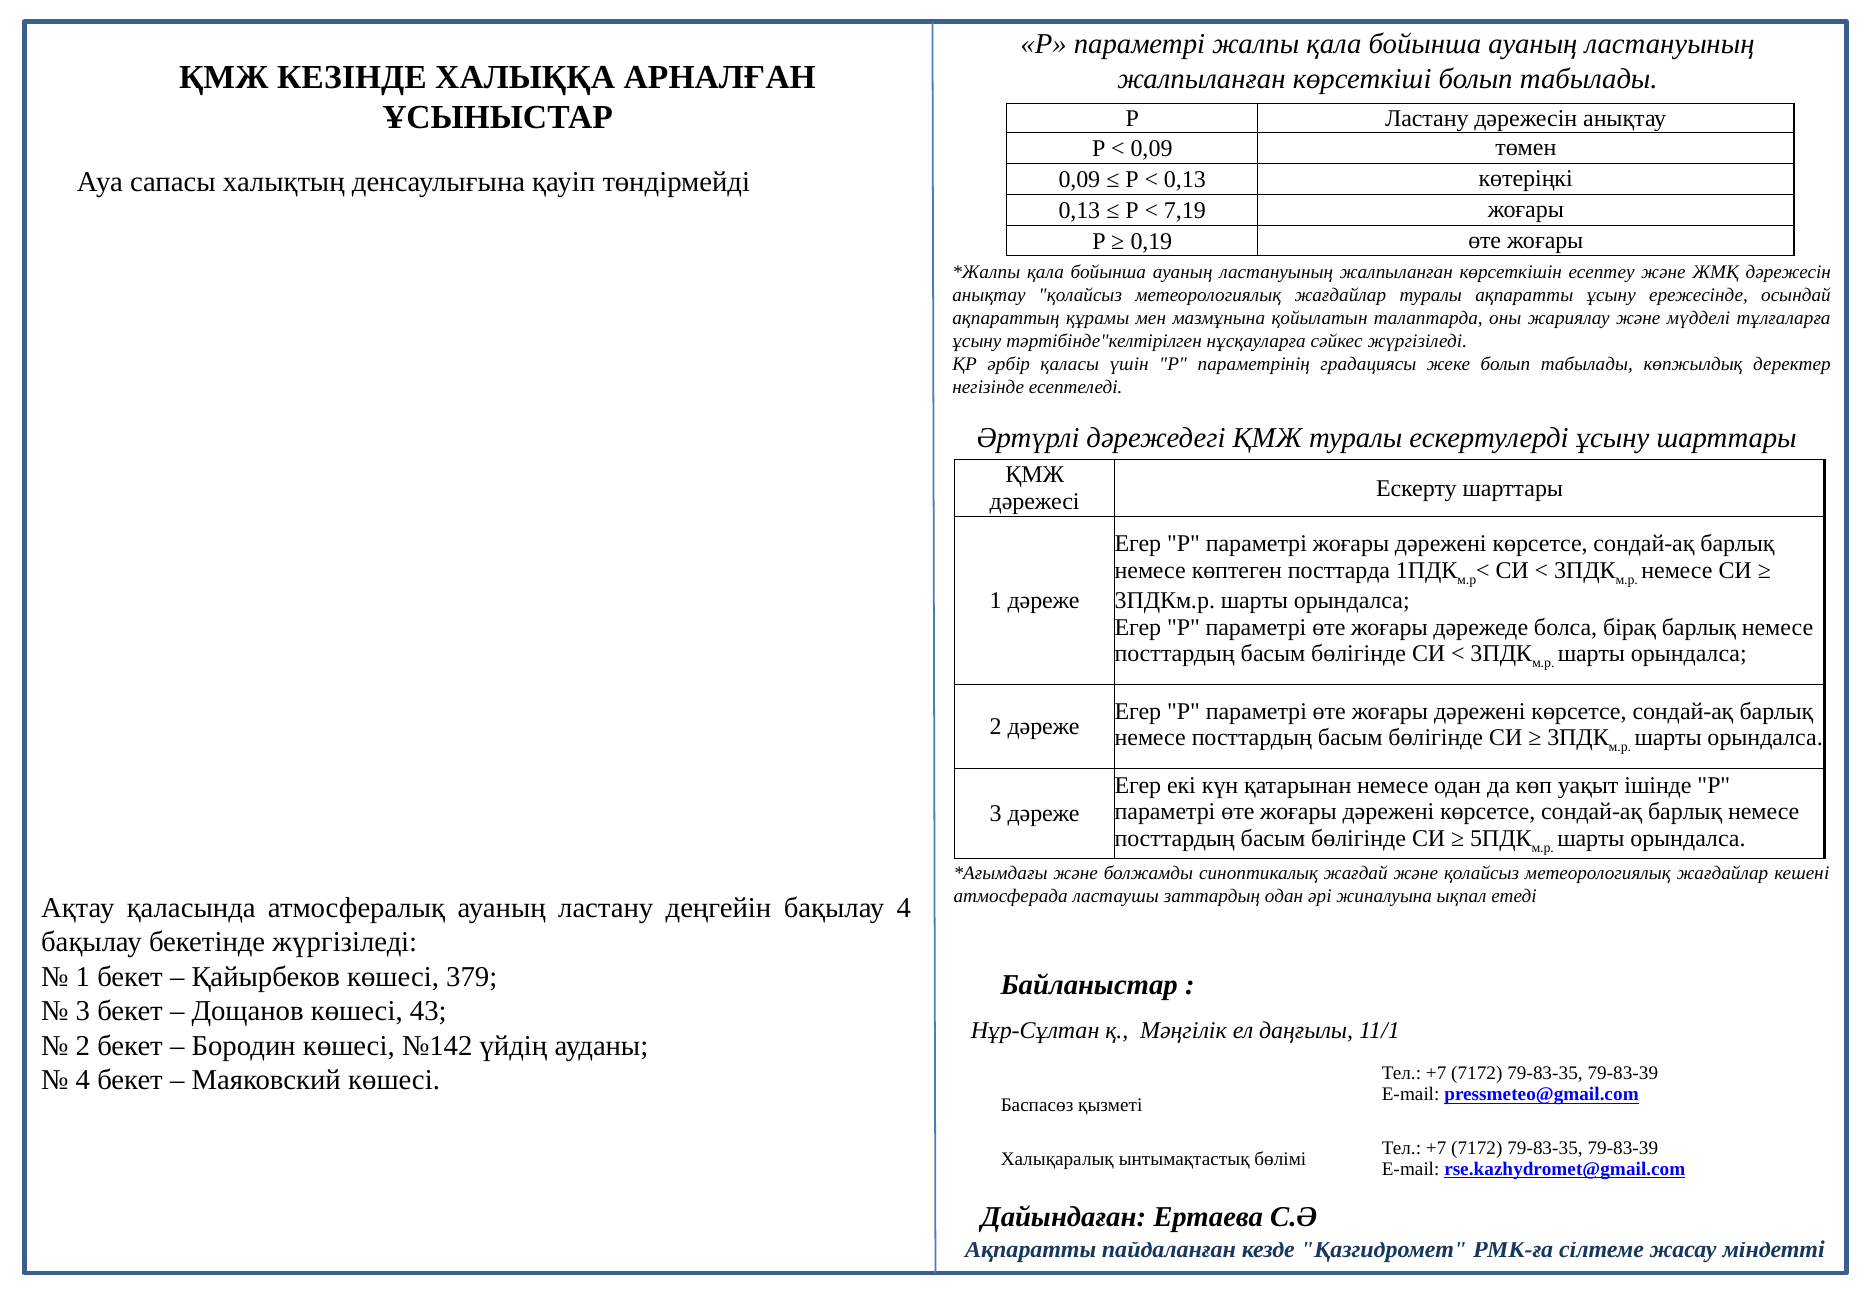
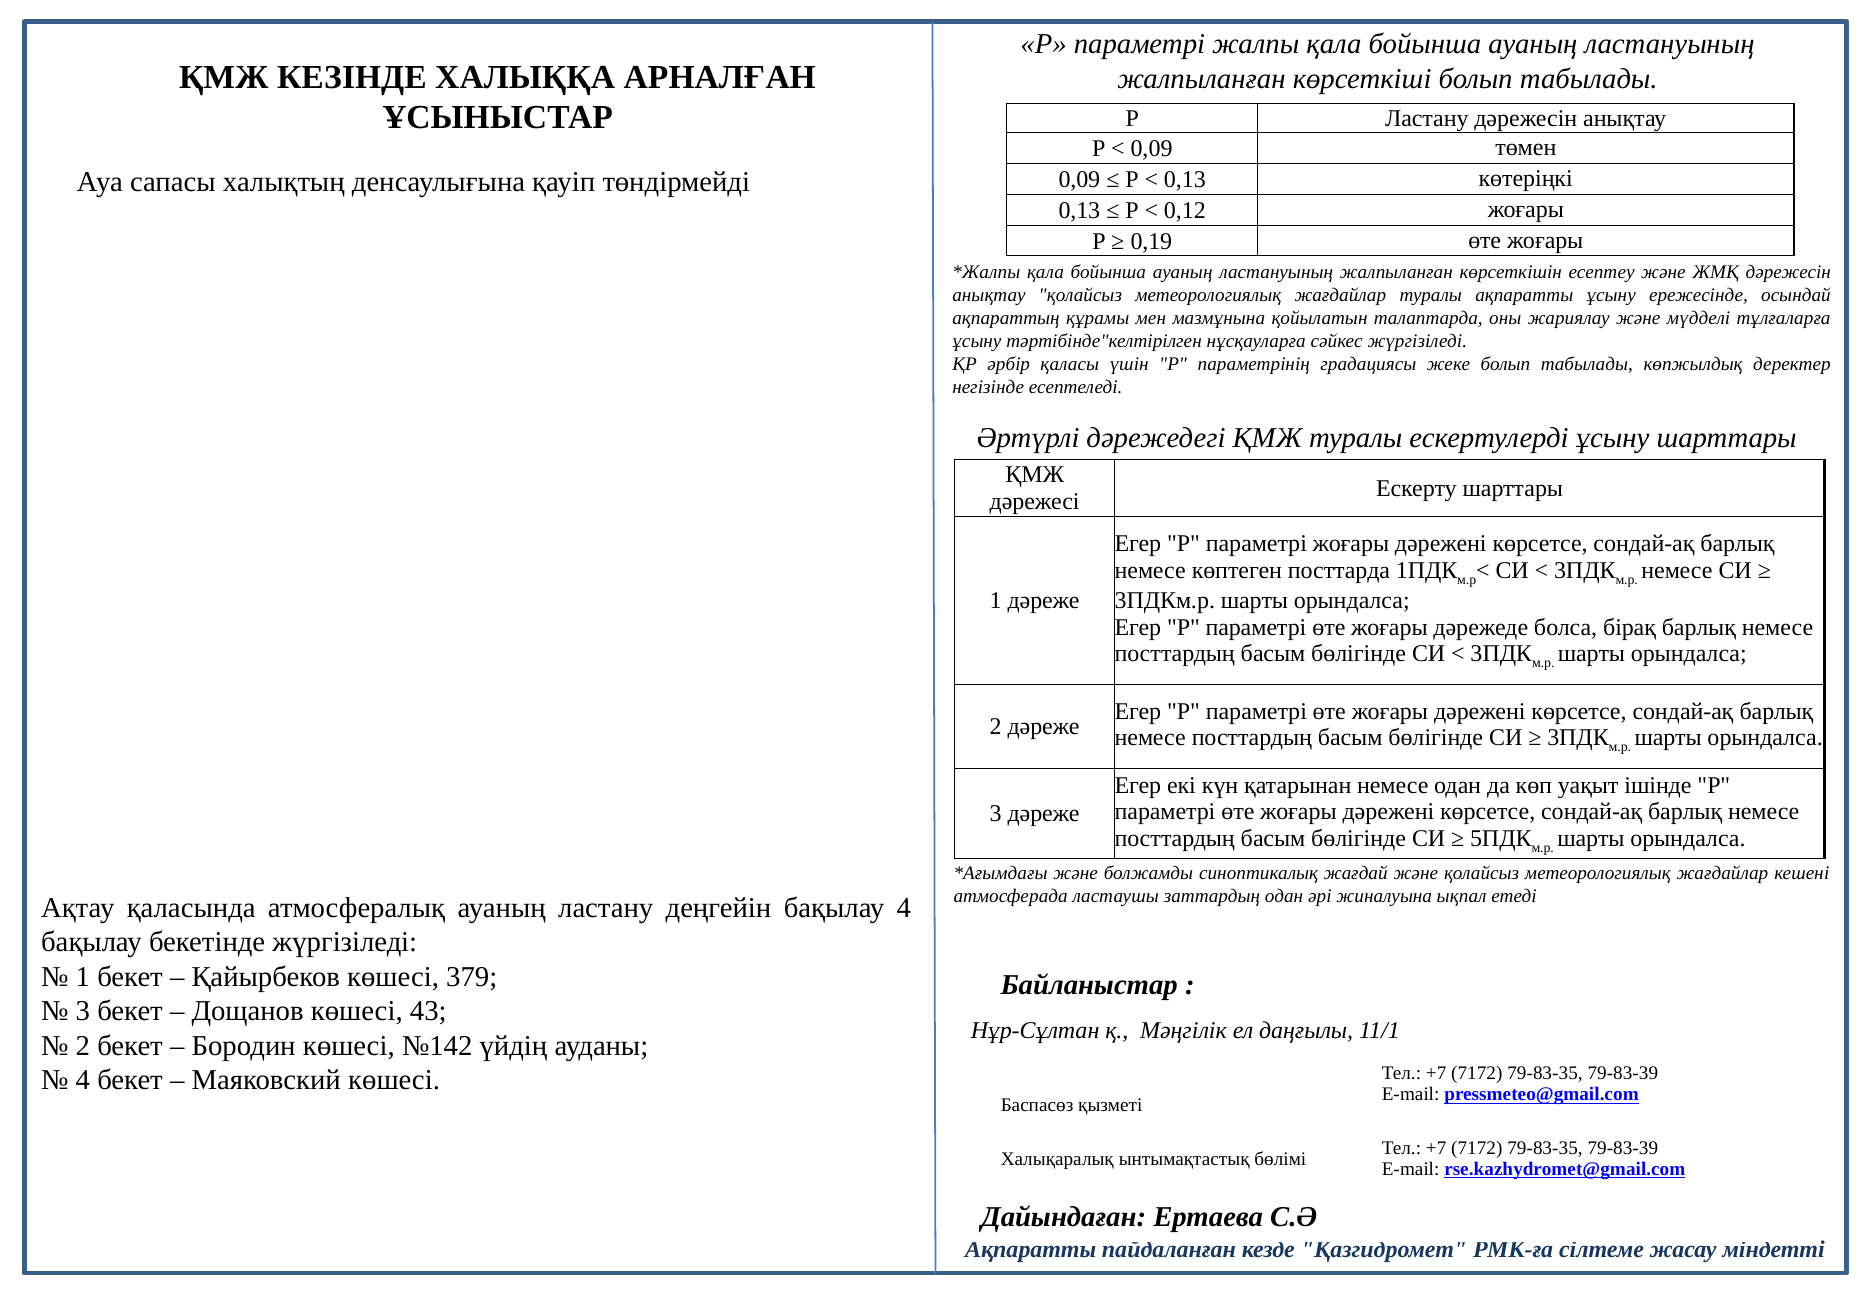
7,19: 7,19 -> 0,12
